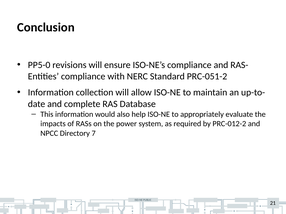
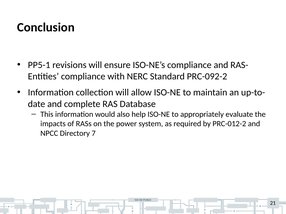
PP5-0: PP5-0 -> PP5-1
PRC-051-2: PRC-051-2 -> PRC-092-2
